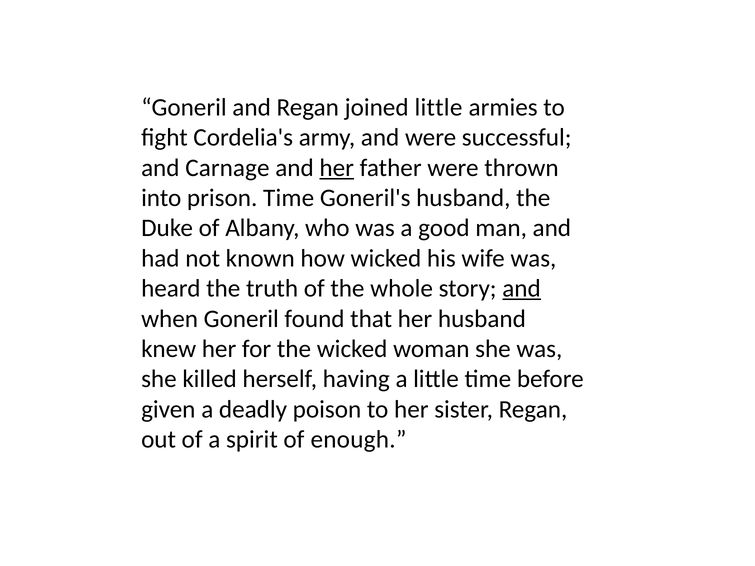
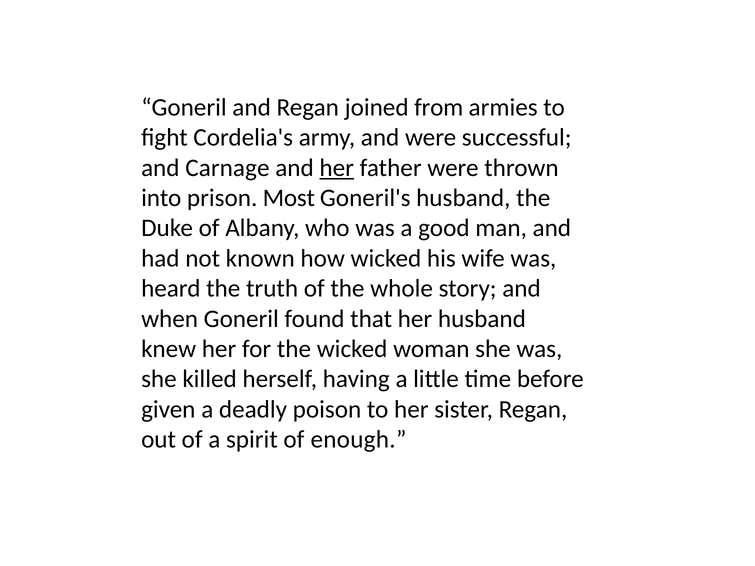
joined little: little -> from
prison Time: Time -> Most
and at (522, 289) underline: present -> none
